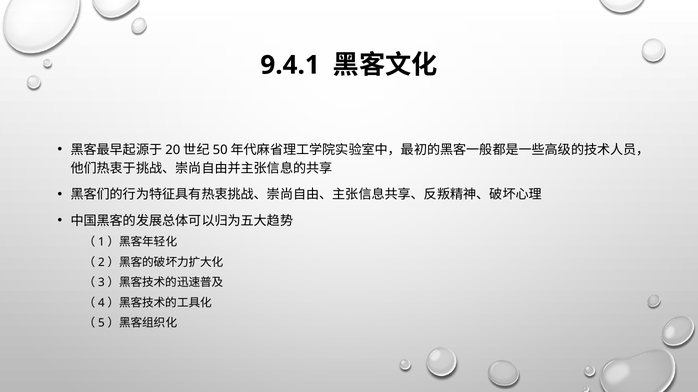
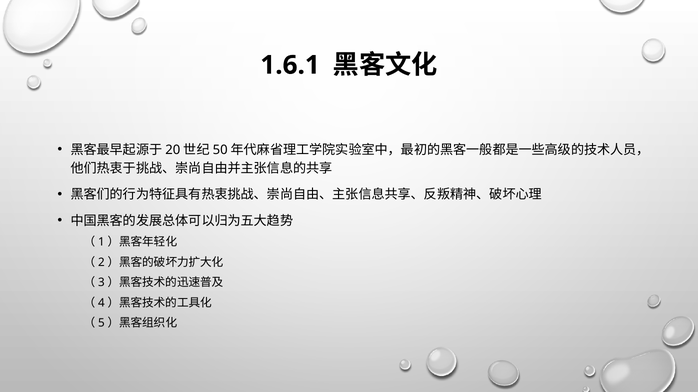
9.4.1: 9.4.1 -> 1.6.1
